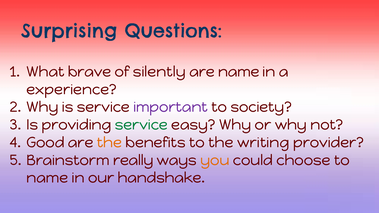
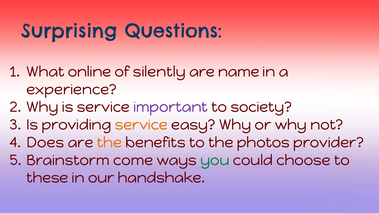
brave: brave -> online
service at (141, 125) colour: green -> orange
Good: Good -> Does
writing: writing -> photos
really: really -> come
you colour: orange -> green
name at (47, 178): name -> these
